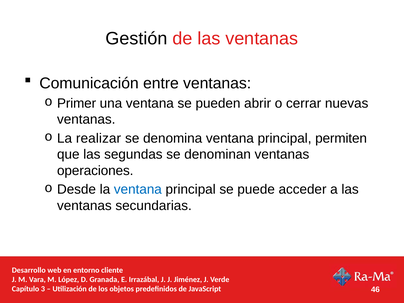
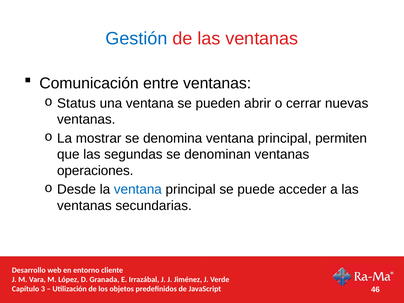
Gestión colour: black -> blue
Primer: Primer -> Status
realizar: realizar -> mostrar
